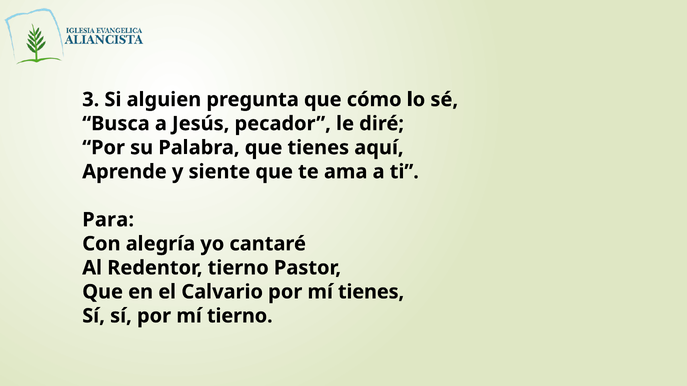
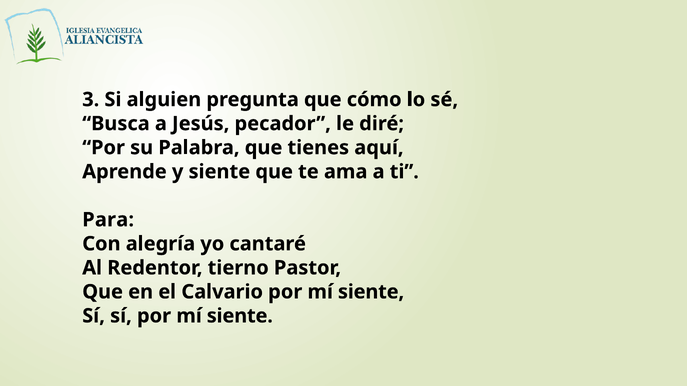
Calvario por mí tienes: tienes -> siente
sí por mí tierno: tierno -> siente
